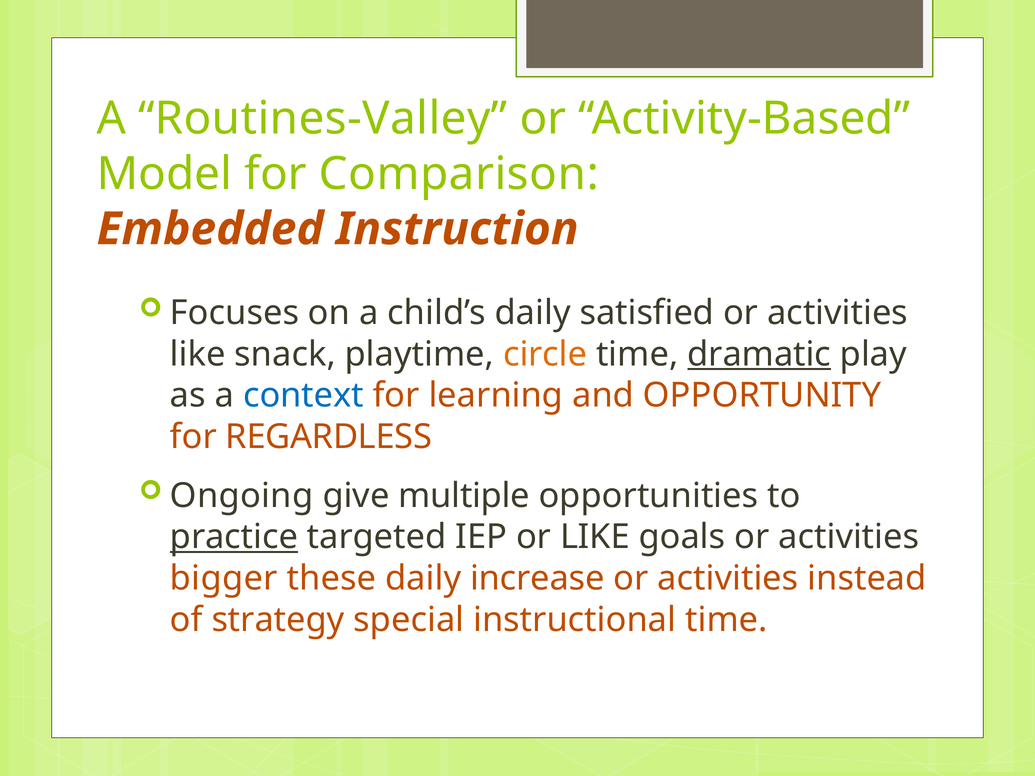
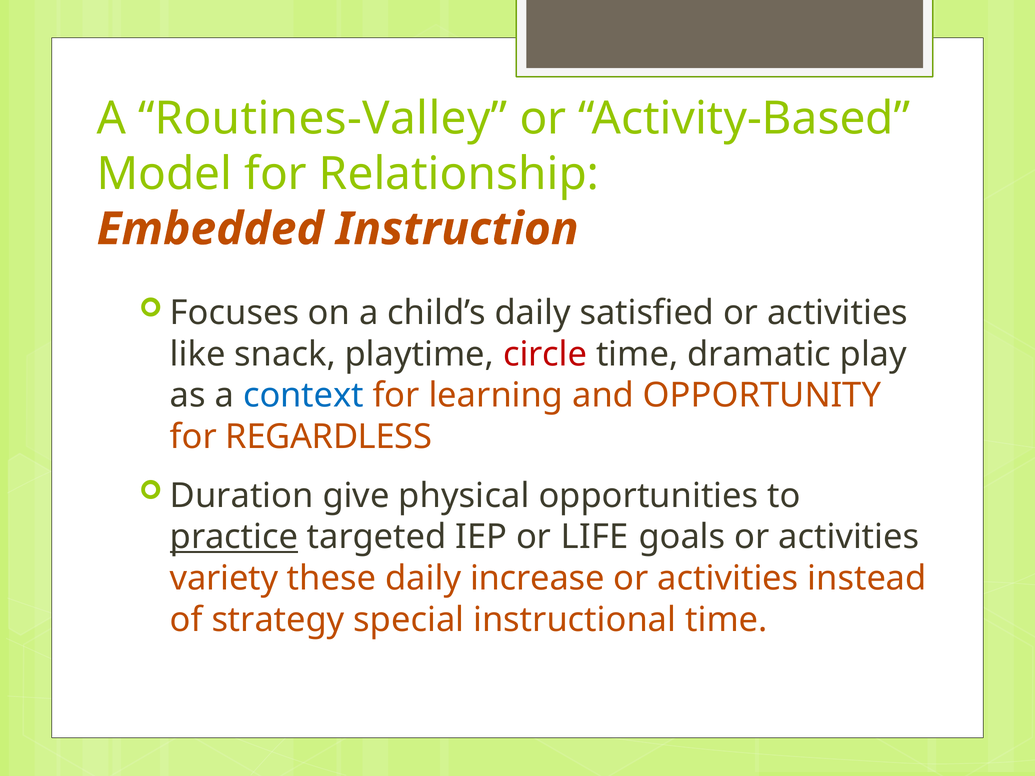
Comparison: Comparison -> Relationship
circle colour: orange -> red
dramatic underline: present -> none
Ongoing: Ongoing -> Duration
multiple: multiple -> physical
or LIKE: LIKE -> LIFE
bigger: bigger -> variety
